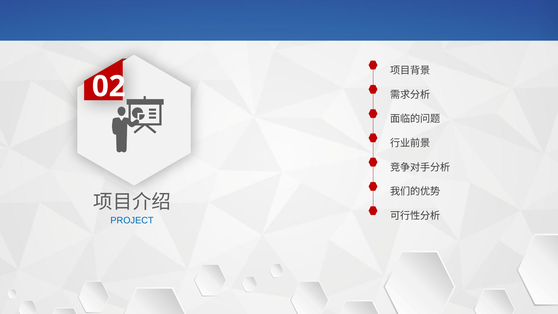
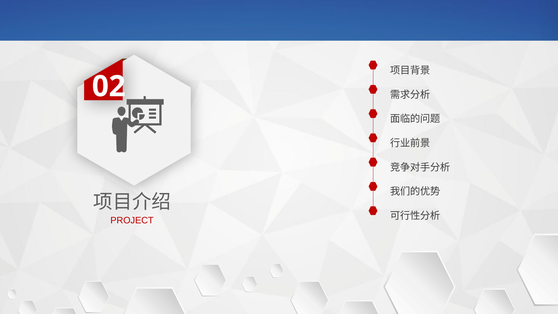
PROJECT colour: blue -> red
